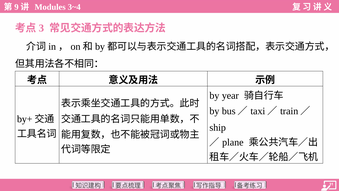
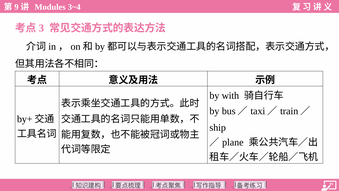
year: year -> with
